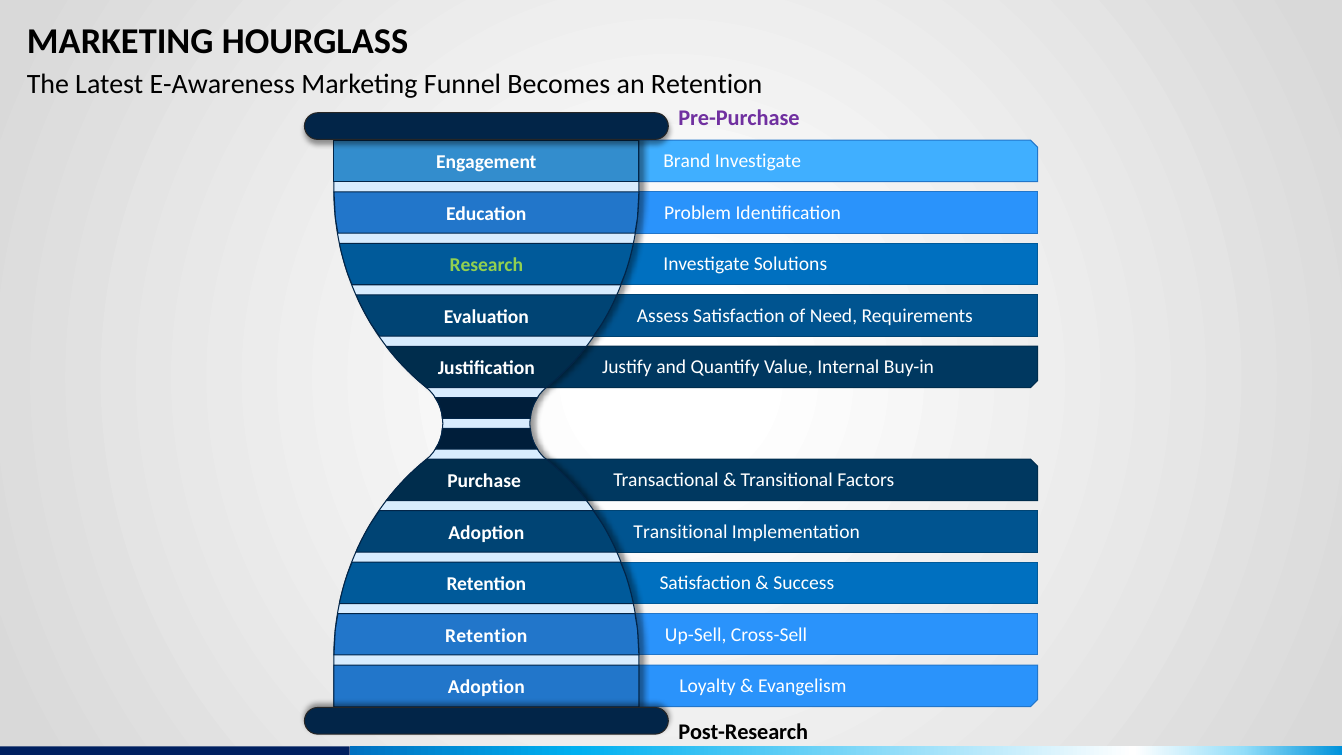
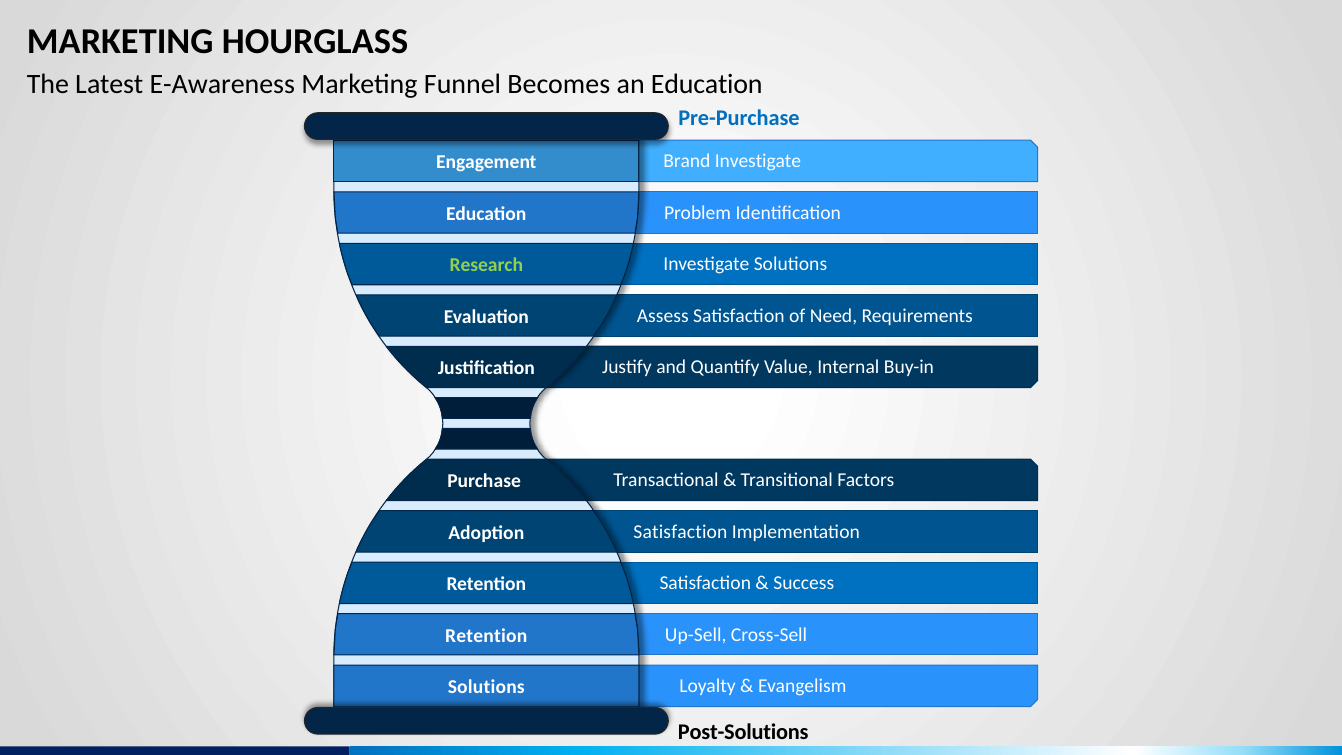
an Retention: Retention -> Education
Pre-Purchase colour: purple -> blue
Adoption Transitional: Transitional -> Satisfaction
Adoption at (486, 687): Adoption -> Solutions
Post-Research: Post-Research -> Post-Solutions
